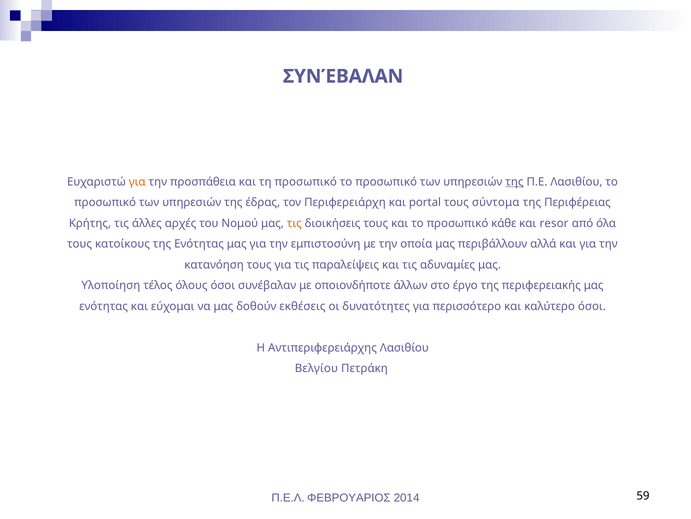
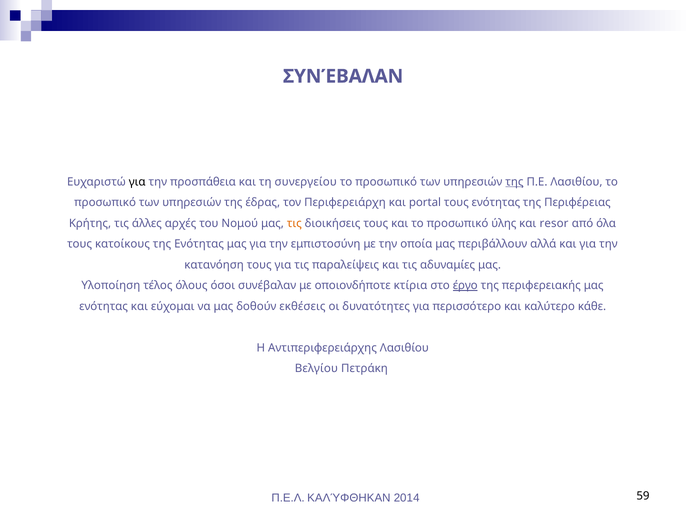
για at (137, 182) colour: orange -> black
τη προσωπικό: προσωπικό -> συνεργείου
τους σύντομα: σύντομα -> ενότητας
κάθε: κάθε -> ύλης
άλλων: άλλων -> κτίρια
έργο underline: none -> present
καλύτερο όσοι: όσοι -> κάθε
ΦΕΒΡΟΥΑΡΙΟΣ: ΦΕΒΡΟΥΑΡΙΟΣ -> ΚΑΛΎΦΘΗΚΑΝ
